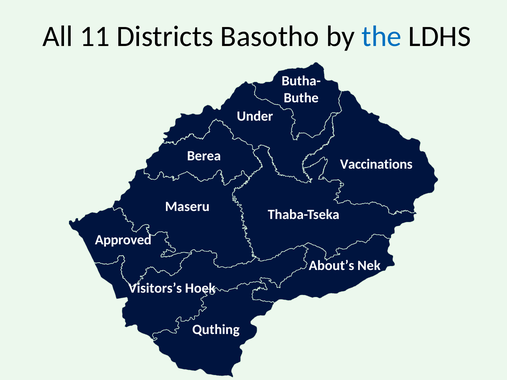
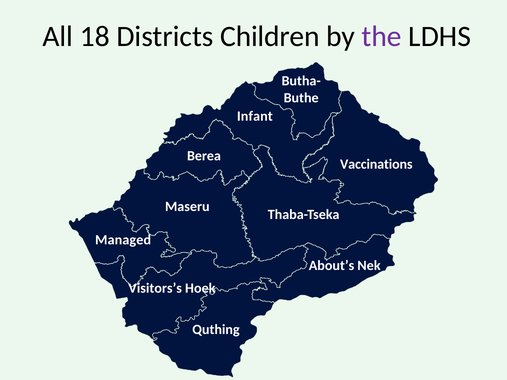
11: 11 -> 18
Basotho: Basotho -> Children
the colour: blue -> purple
Under: Under -> Infant
Approved: Approved -> Managed
